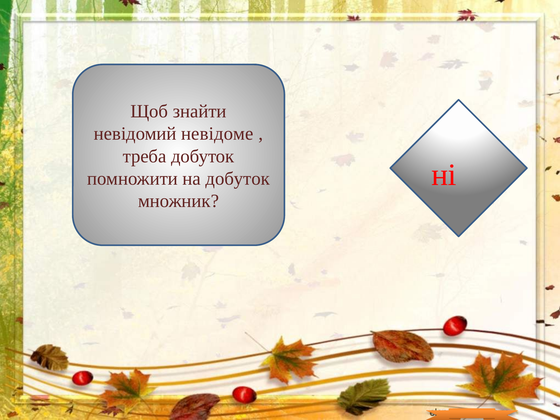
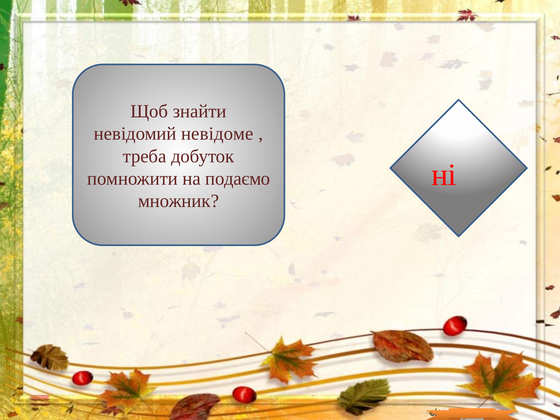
на добуток: добуток -> подаємо
